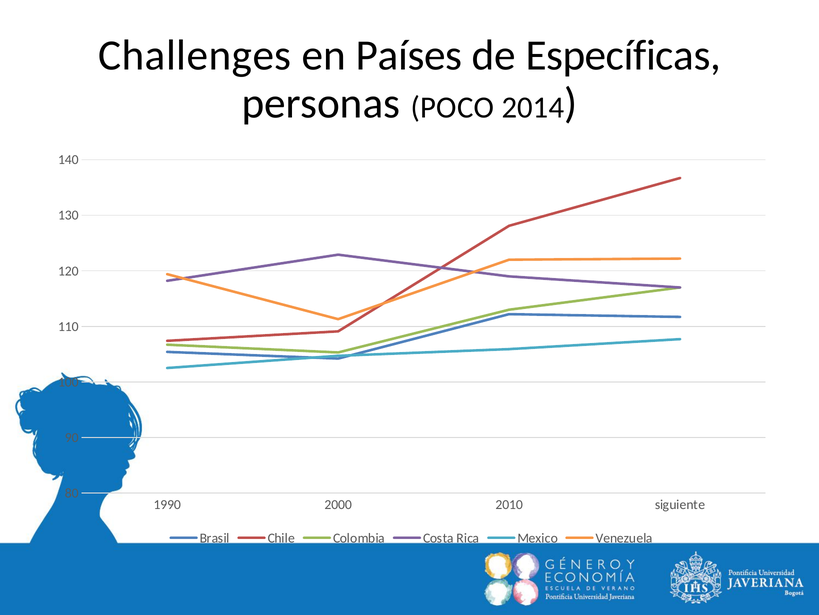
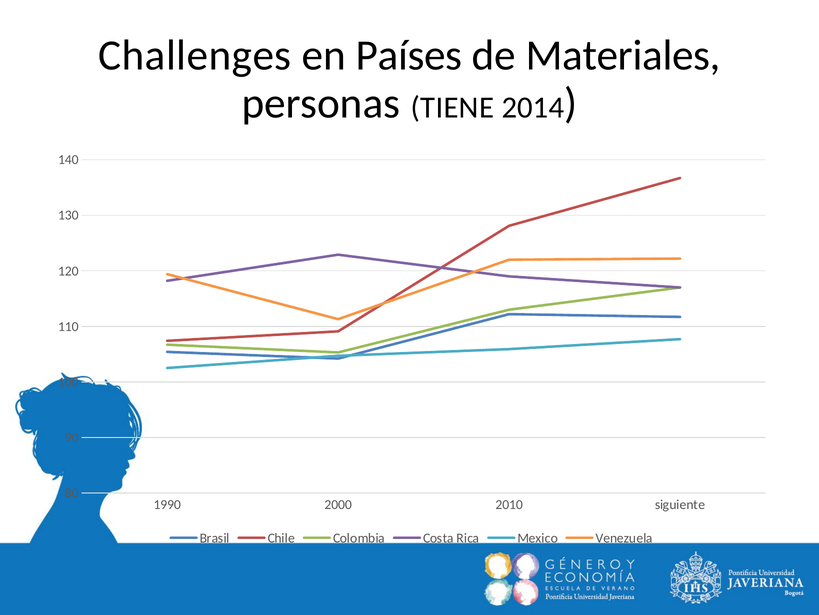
Específicas: Específicas -> Materiales
POCO: POCO -> TIENE
